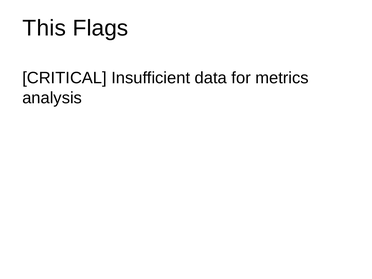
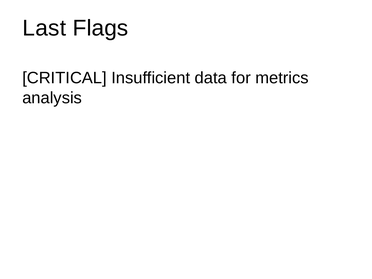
This: This -> Last
